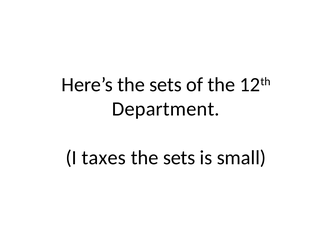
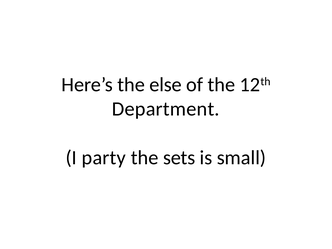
Here’s the sets: sets -> else
taxes: taxes -> party
